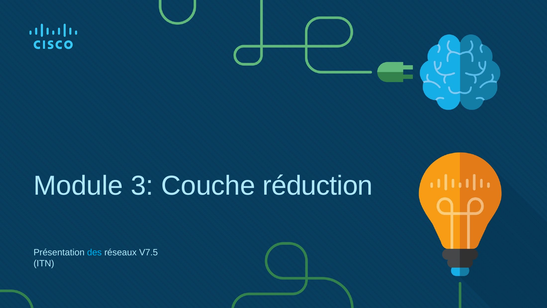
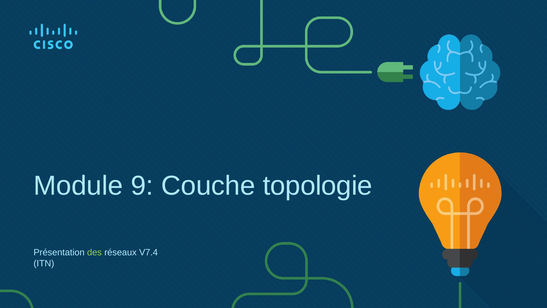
3: 3 -> 9
réduction: réduction -> topologie
des colour: light blue -> light green
V7.5: V7.5 -> V7.4
